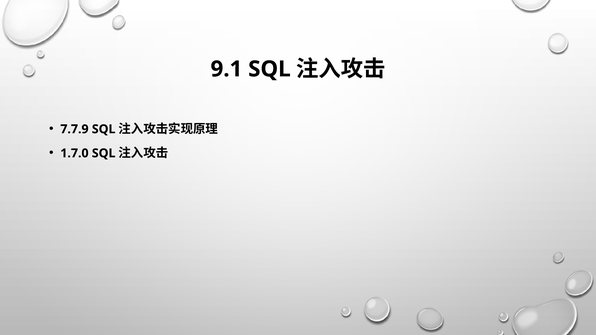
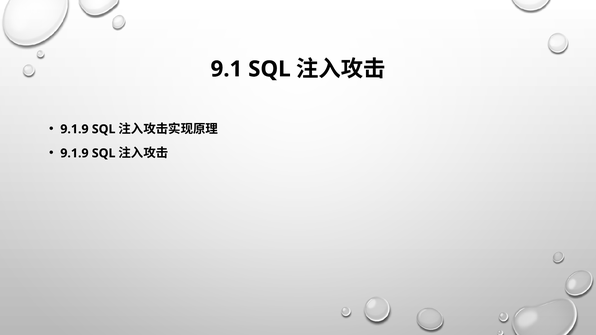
7.7.9 at (74, 129): 7.7.9 -> 9.1.9
1.7.0 at (74, 153): 1.7.0 -> 9.1.9
